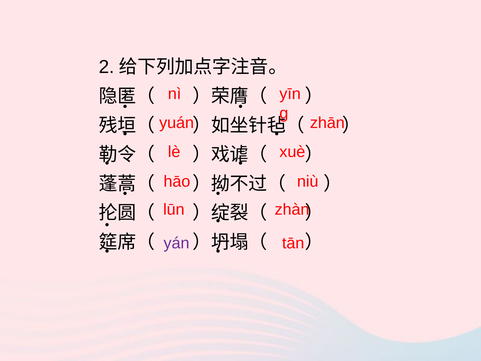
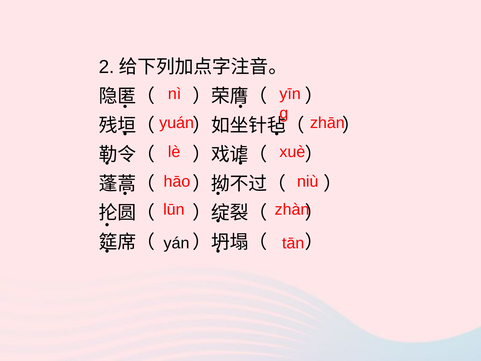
yán colour: purple -> black
